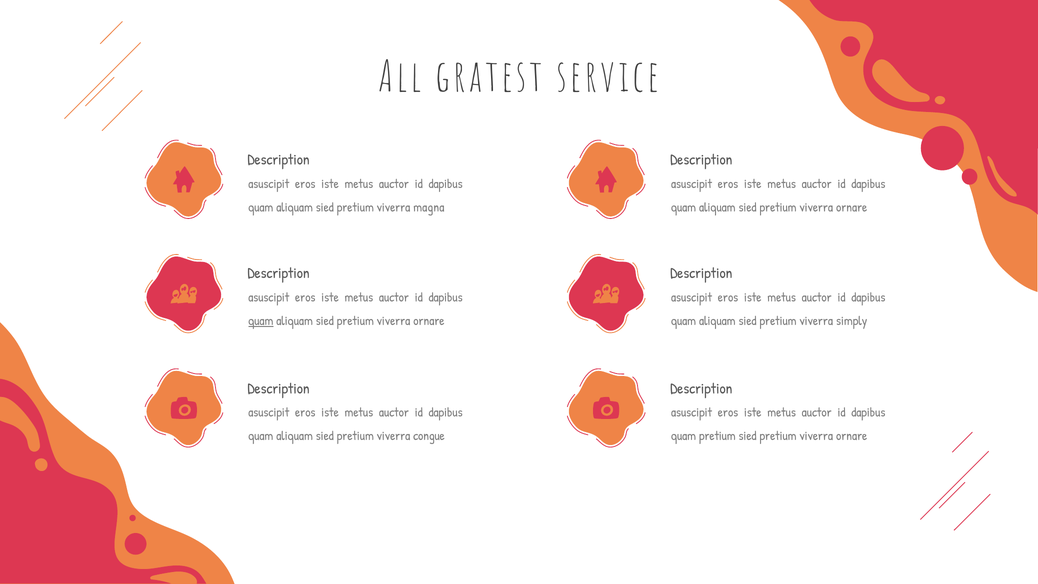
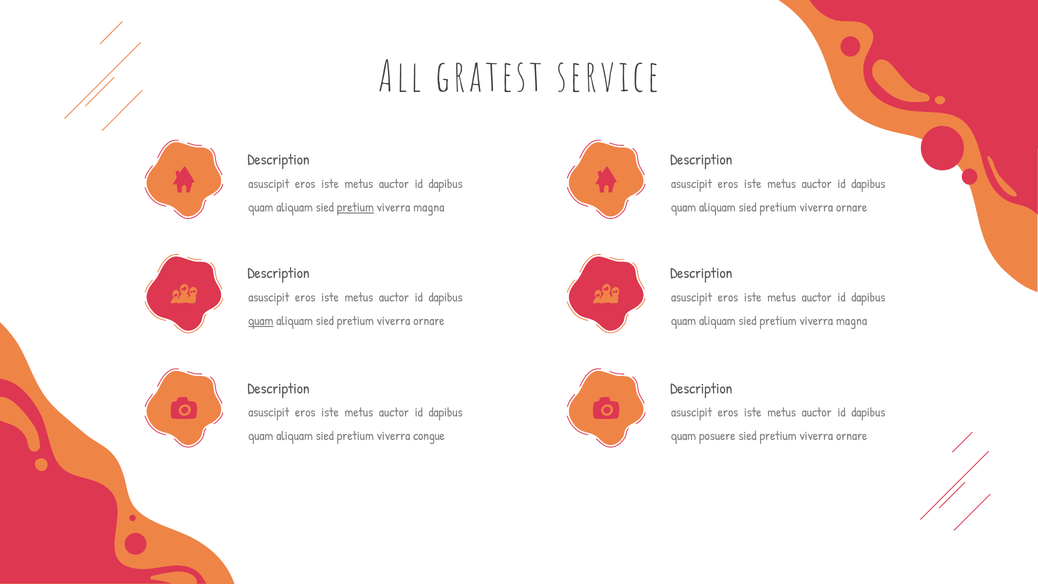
pretium at (355, 207) underline: none -> present
simply at (852, 321): simply -> magna
quam pretium: pretium -> posuere
